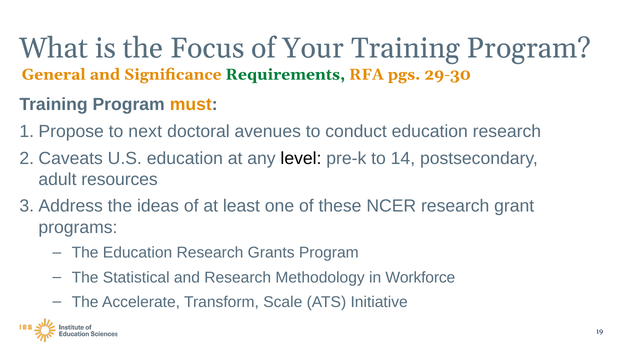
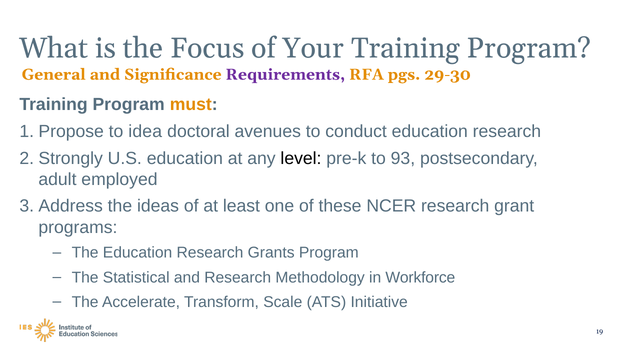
Requirements colour: green -> purple
next: next -> idea
Caveats: Caveats -> Strongly
14: 14 -> 93
resources: resources -> employed
